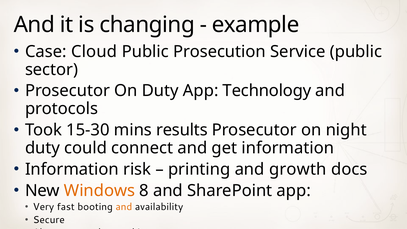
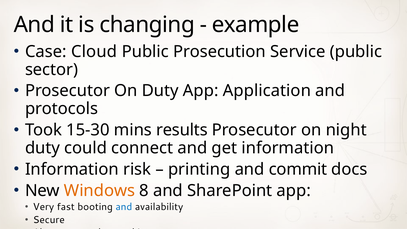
Technology: Technology -> Application
growth: growth -> commit
and at (124, 207) colour: orange -> blue
